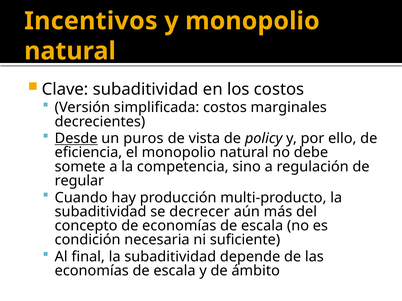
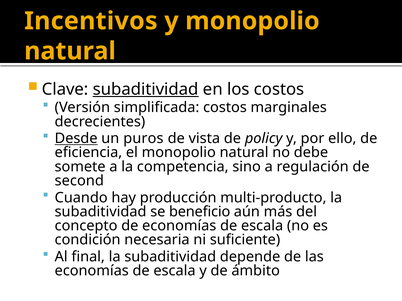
subaditividad at (146, 90) underline: none -> present
regular: regular -> second
decrecer: decrecer -> beneficio
